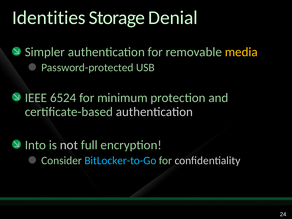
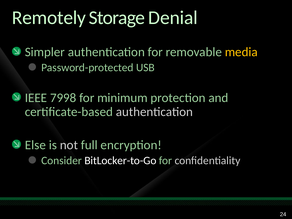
Identities: Identities -> Remotely
6524: 6524 -> 7998
Into: Into -> Else
BitLocker-to-Go colour: light blue -> white
